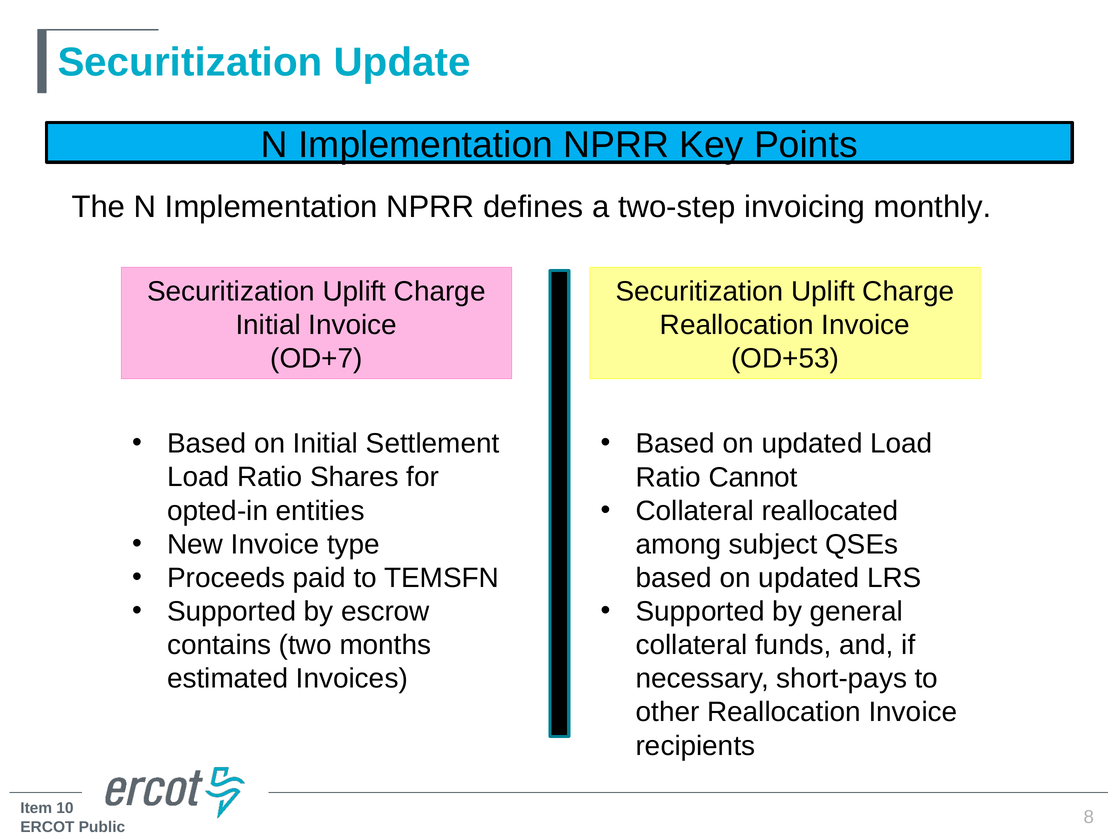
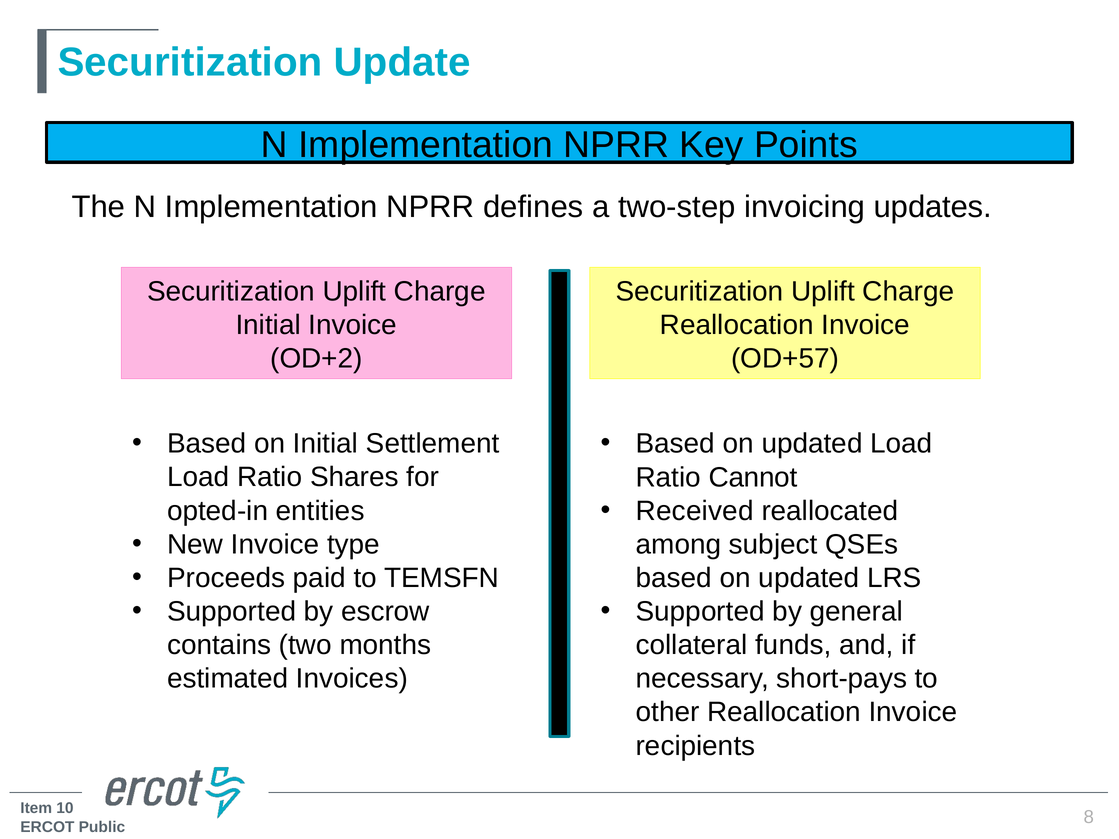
monthly: monthly -> updates
OD+7: OD+7 -> OD+2
OD+53: OD+53 -> OD+57
Collateral at (695, 511): Collateral -> Received
